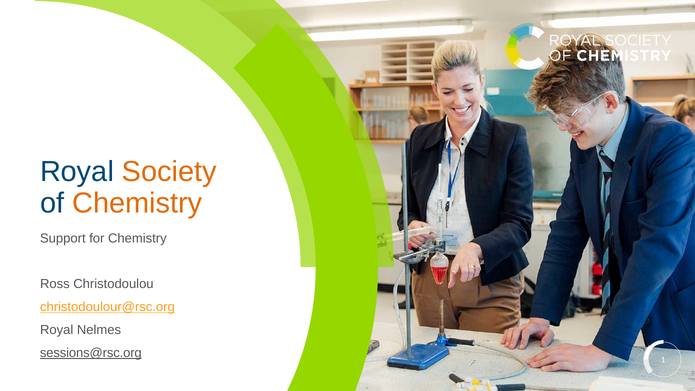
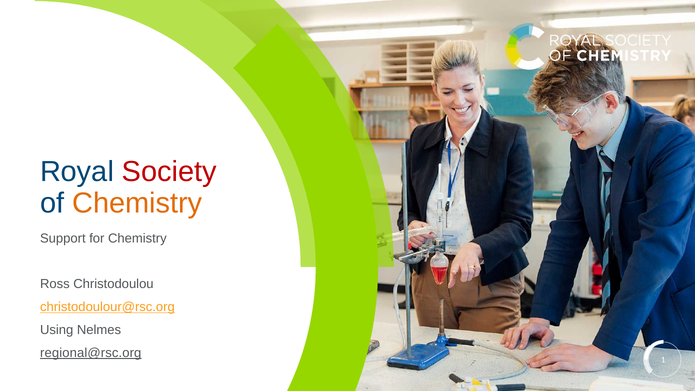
Society colour: orange -> red
Royal at (57, 330): Royal -> Using
sessions@rsc.org: sessions@rsc.org -> regional@rsc.org
